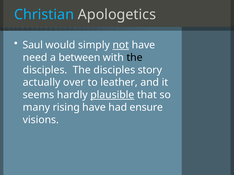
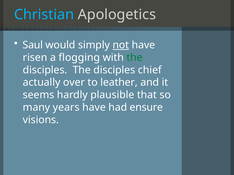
need: need -> risen
between: between -> flogging
the at (135, 58) colour: black -> green
story: story -> chief
plausible underline: present -> none
rising: rising -> years
